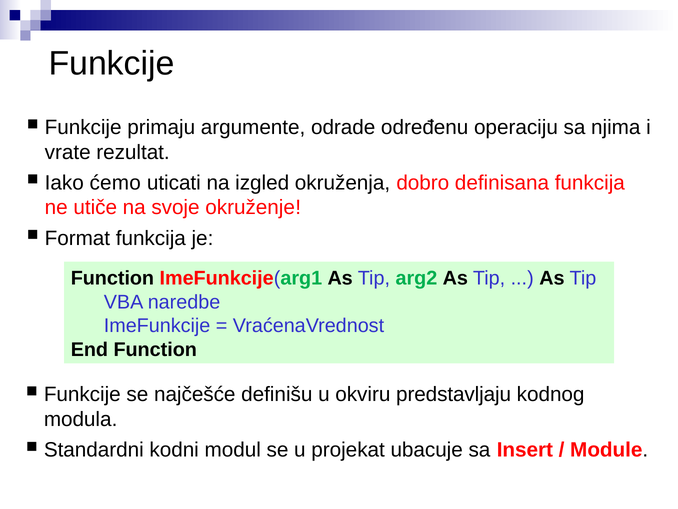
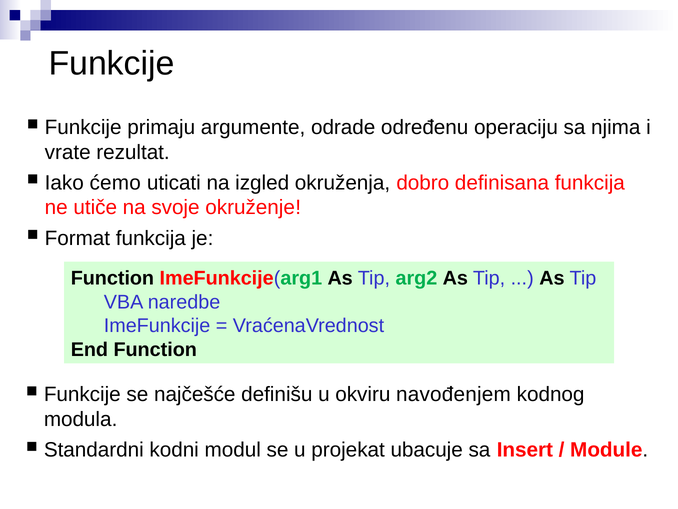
predstavljaju: predstavljaju -> navođenjem
